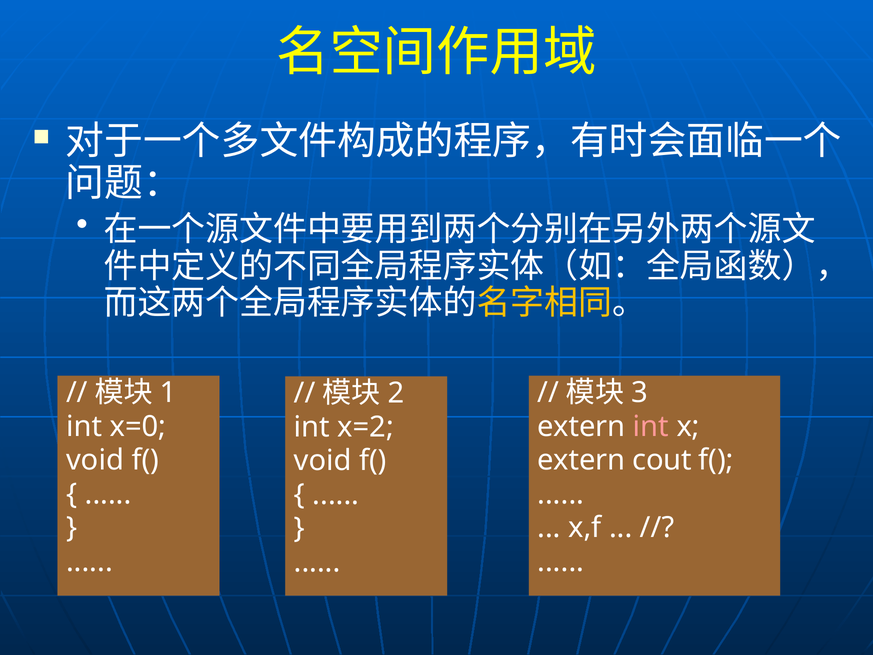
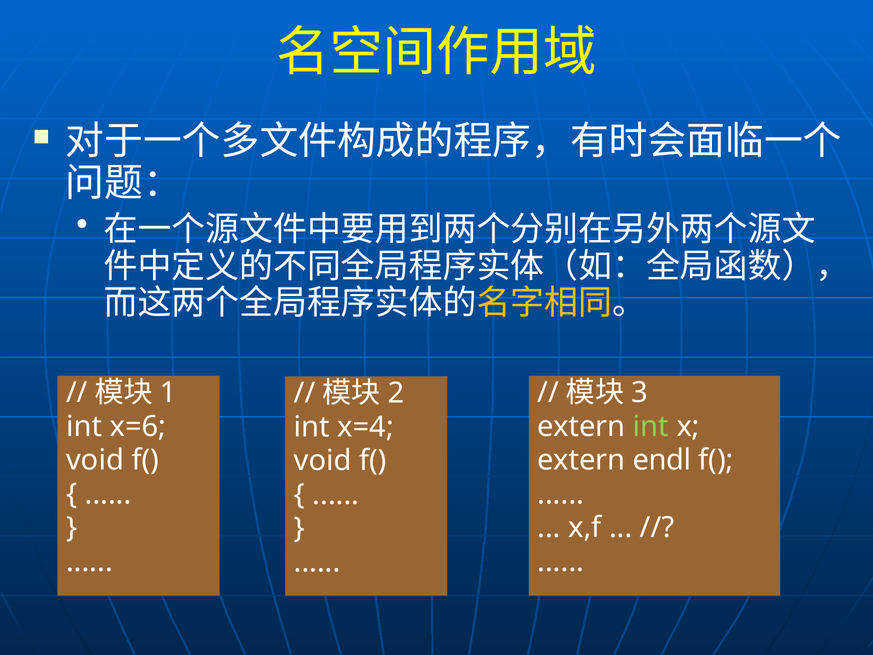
x=0: x=0 -> x=6
int at (651, 426) colour: pink -> light green
x=2: x=2 -> x=4
cout: cout -> endl
